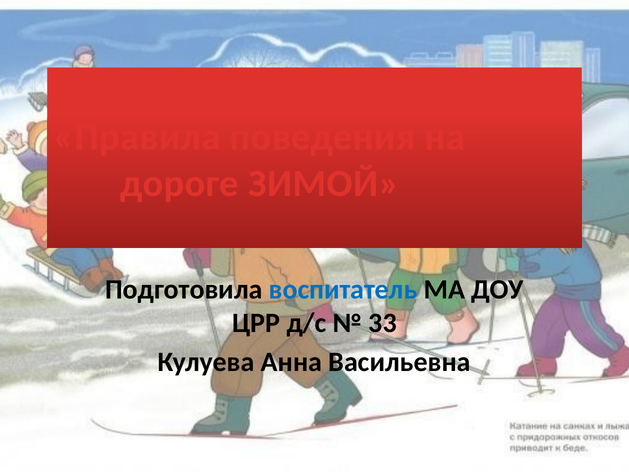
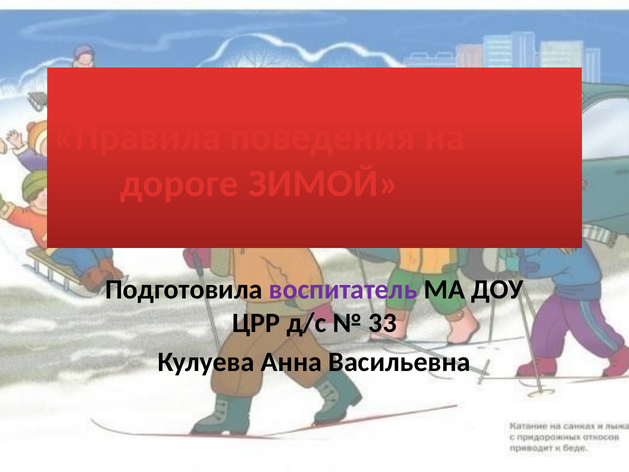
воспитатель colour: blue -> purple
